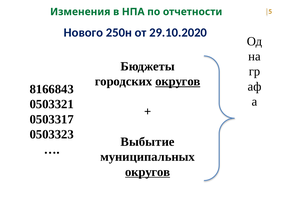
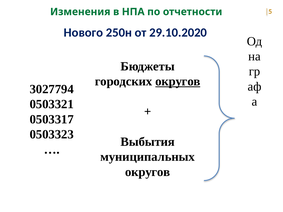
8166843: 8166843 -> 3027794
Выбытие: Выбытие -> Выбытия
округов at (148, 172) underline: present -> none
